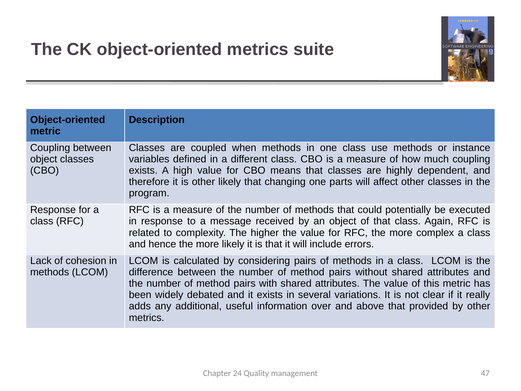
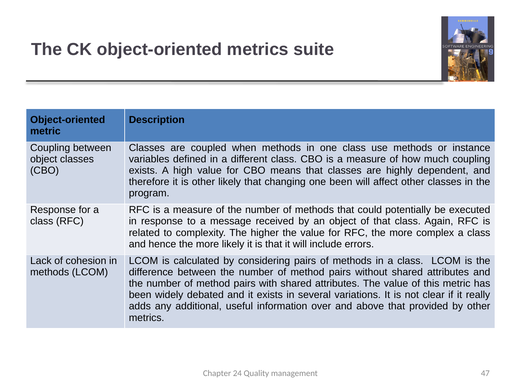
one parts: parts -> been
